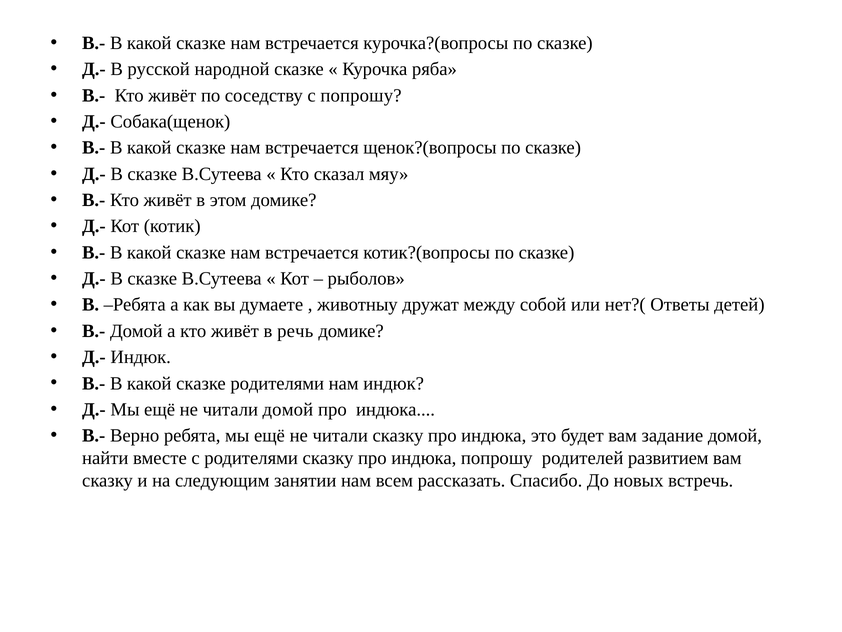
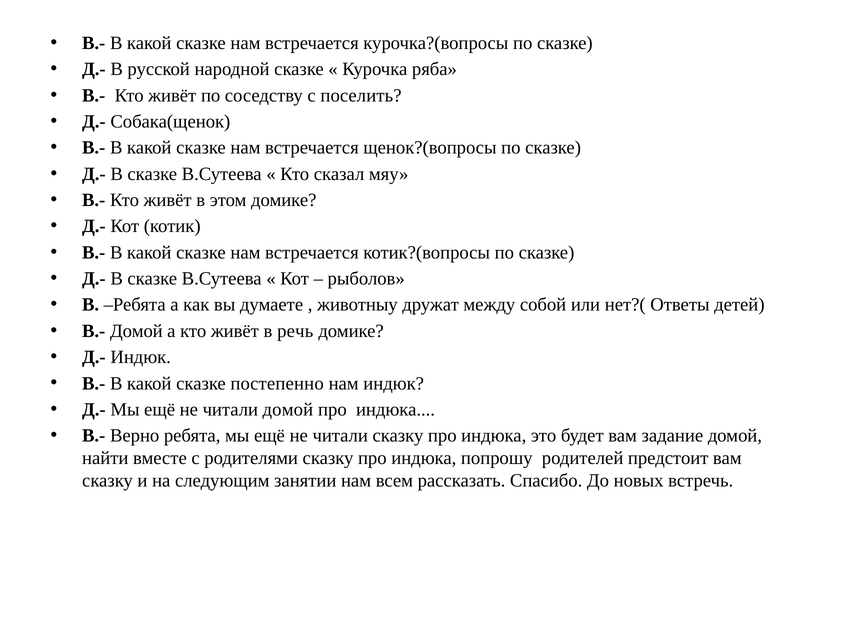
с попрошу: попрошу -> поселить
сказке родителями: родителями -> постепенно
развитием: развитием -> предстоит
